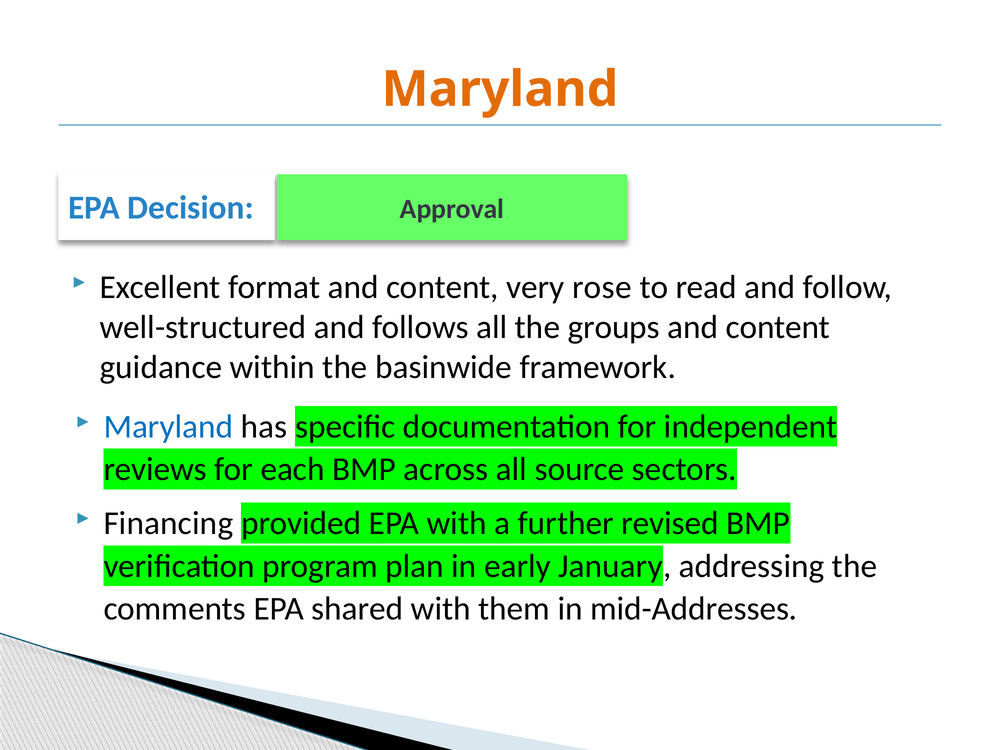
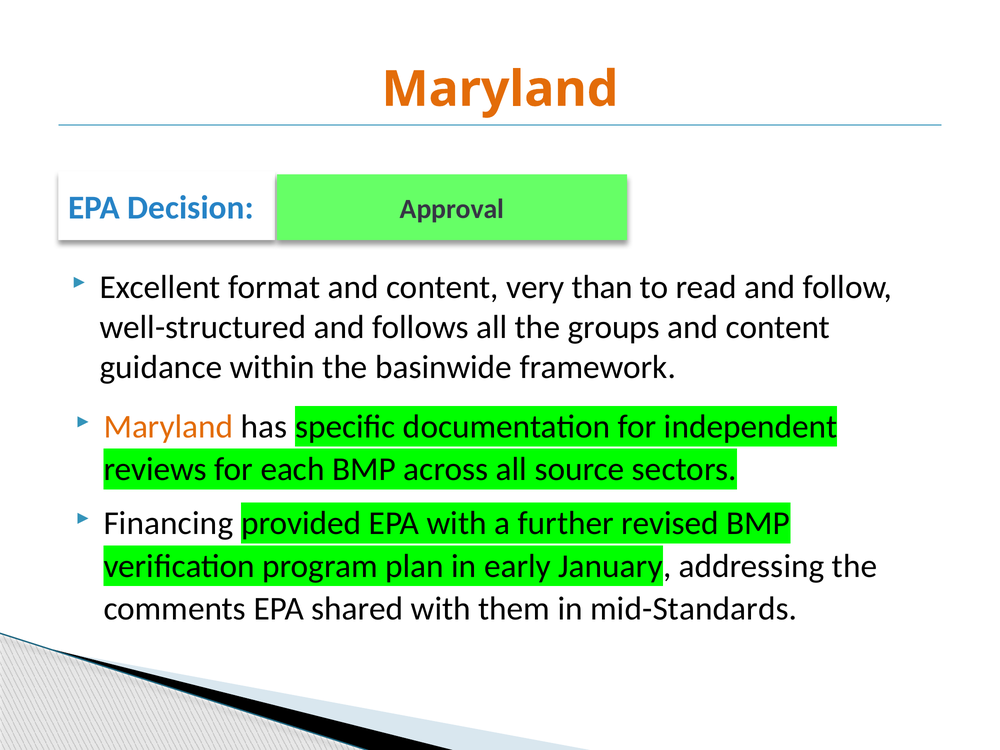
rose: rose -> than
Maryland at (168, 427) colour: blue -> orange
mid-Addresses: mid-Addresses -> mid-Standards
